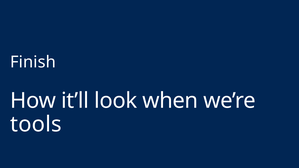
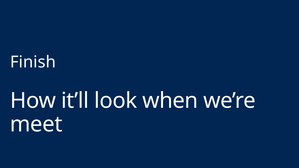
tools: tools -> meet
